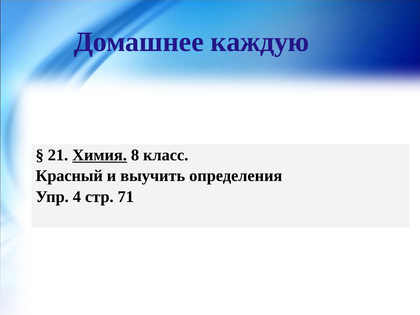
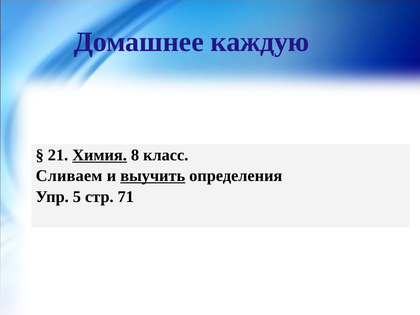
Красный: Красный -> Сливаем
выучить underline: none -> present
4: 4 -> 5
